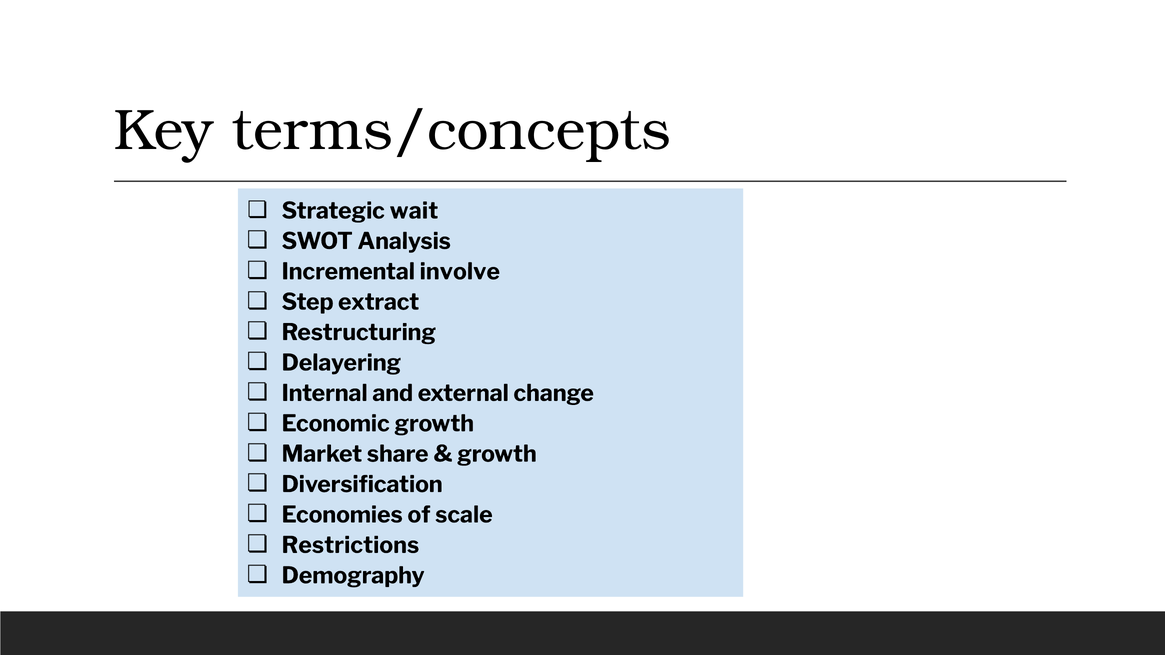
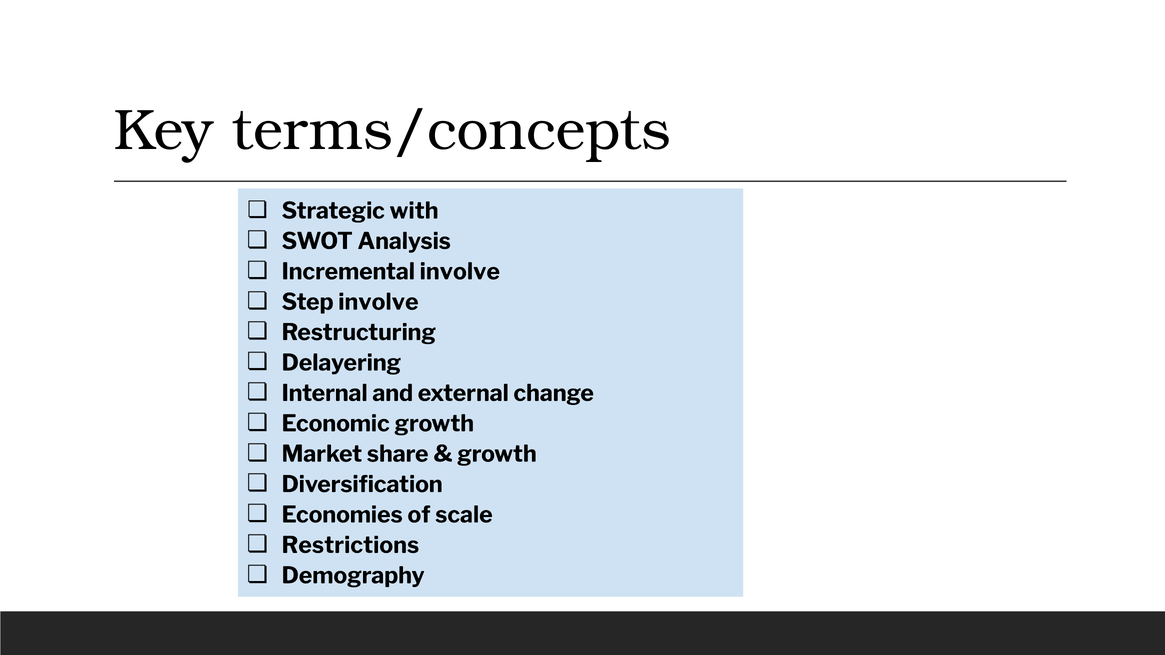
wait: wait -> with
Step extract: extract -> involve
